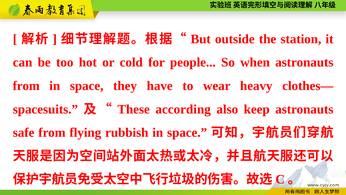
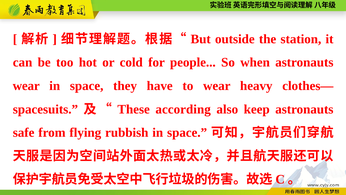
from at (26, 86): from -> wear
